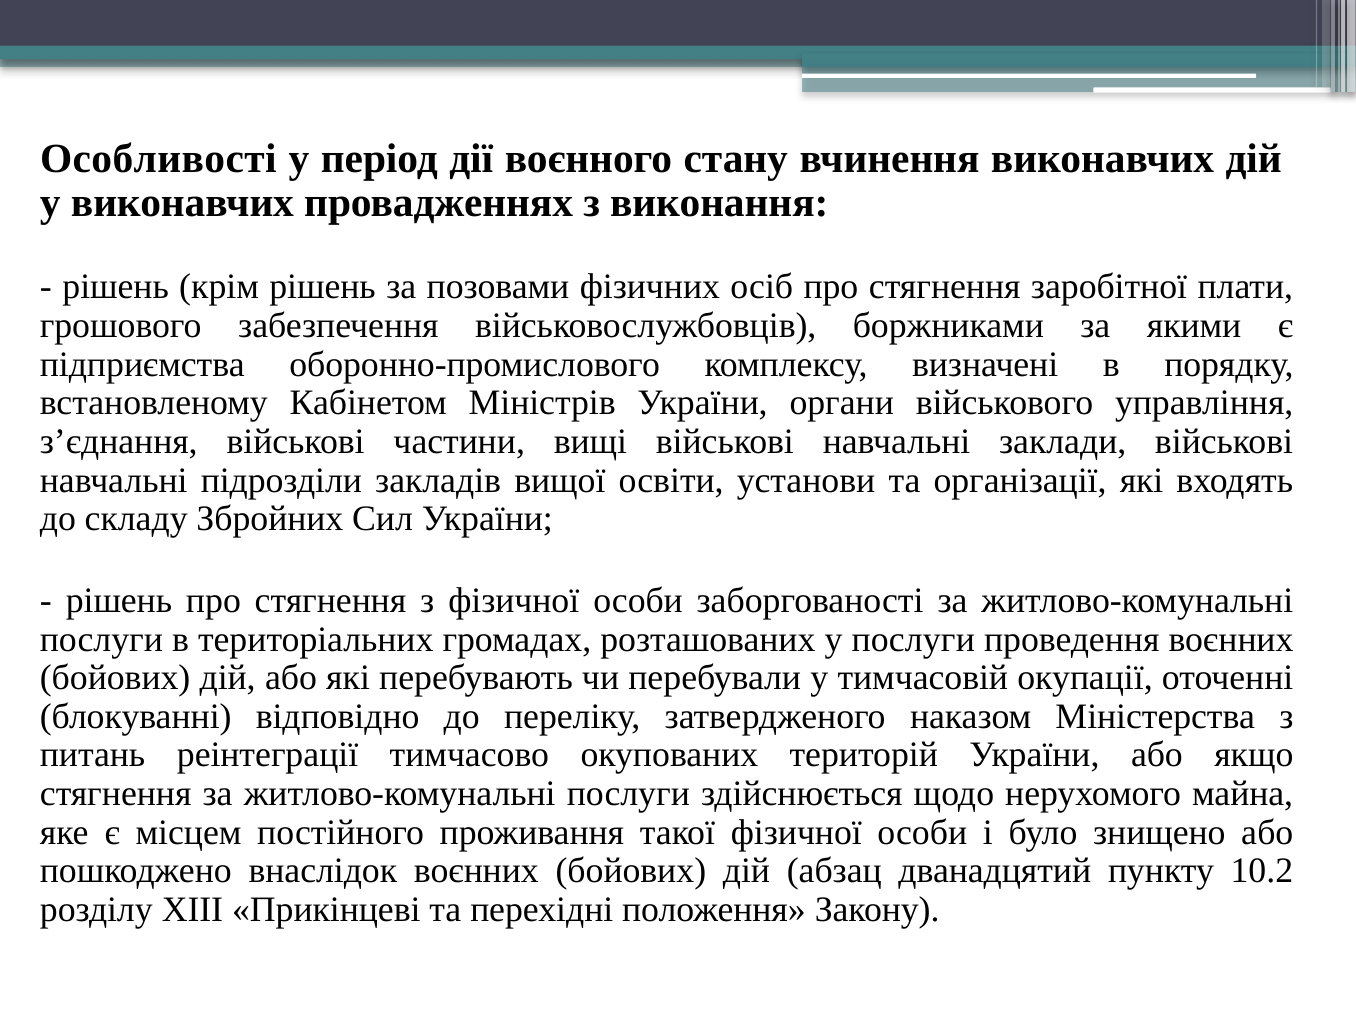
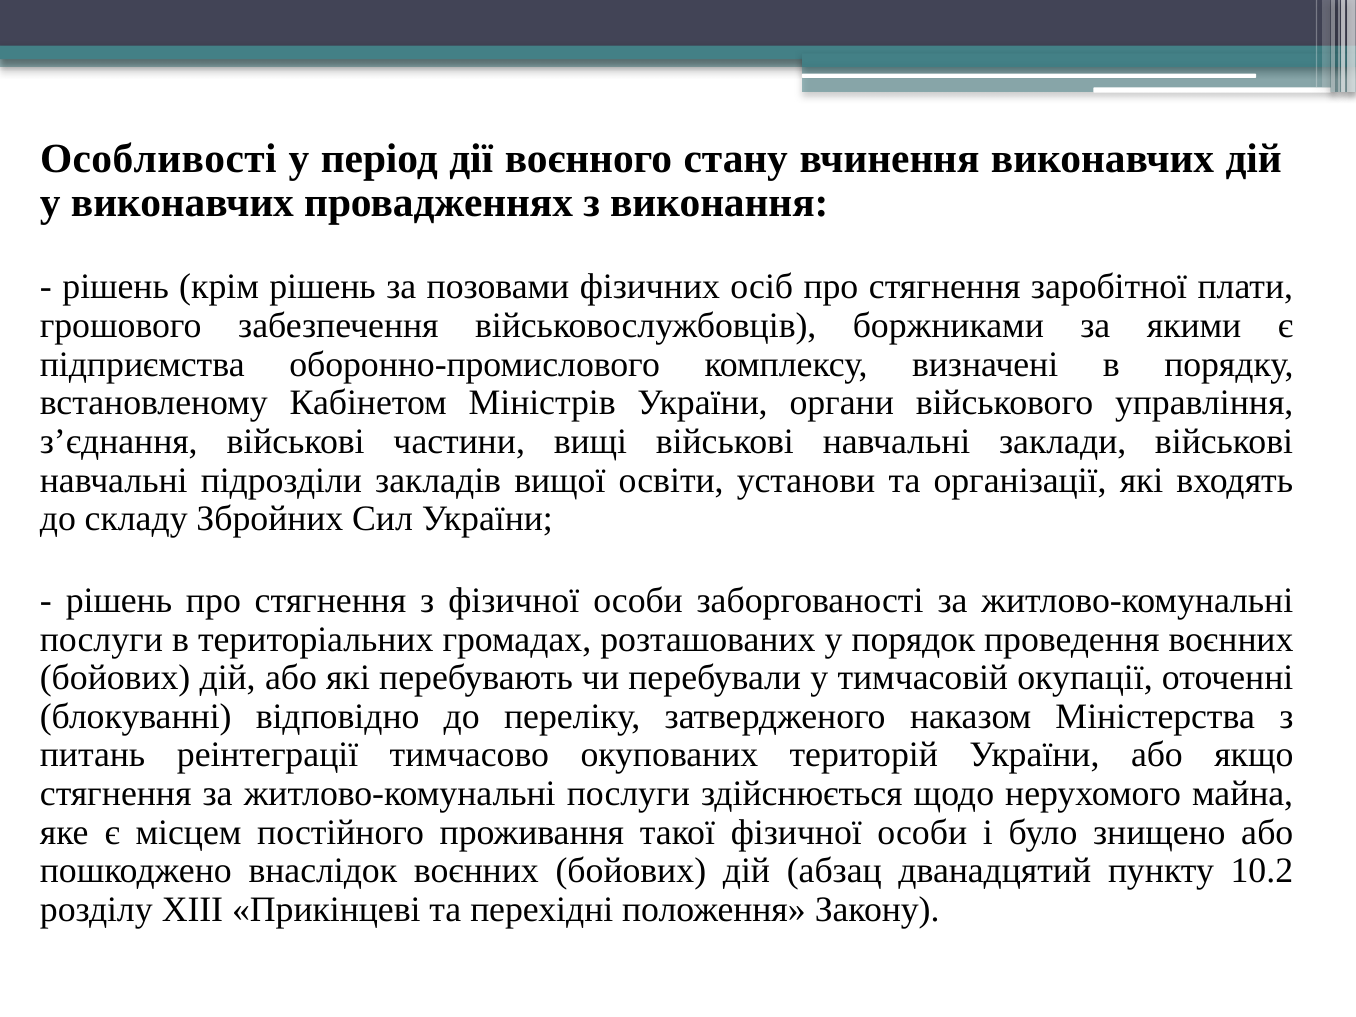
у послуги: послуги -> порядок
